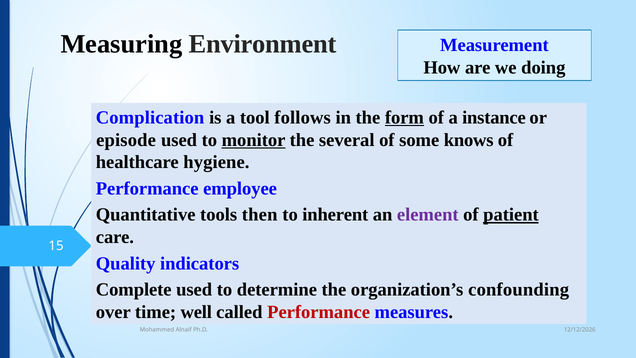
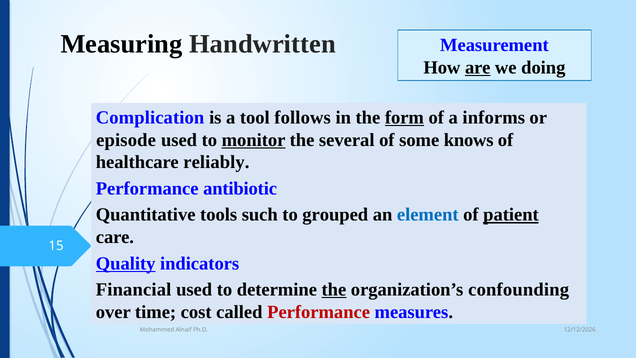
Environment: Environment -> Handwritten
are underline: none -> present
instance: instance -> informs
hygiene: hygiene -> reliably
employee: employee -> antibiotic
then: then -> such
inherent: inherent -> grouped
element colour: purple -> blue
Quality underline: none -> present
Complete: Complete -> Financial
the at (334, 289) underline: none -> present
well: well -> cost
